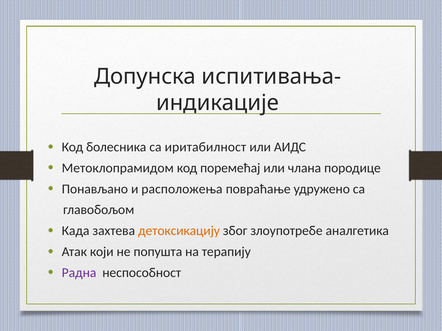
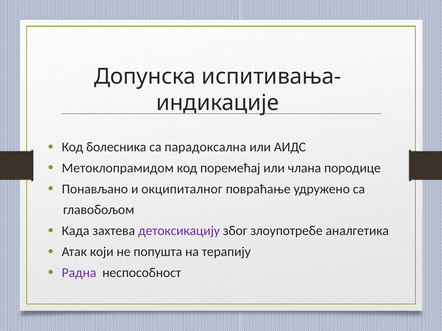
иритабилност: иритабилност -> пaрaдoксалнa
расположења: расположења -> окципиталног
детоксикацију colour: orange -> purple
